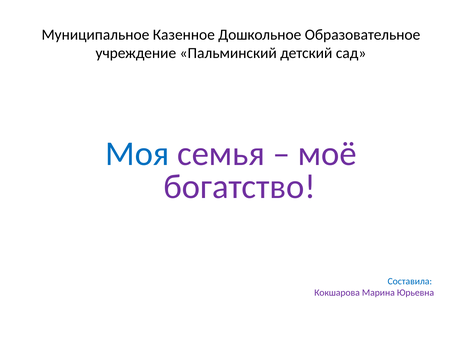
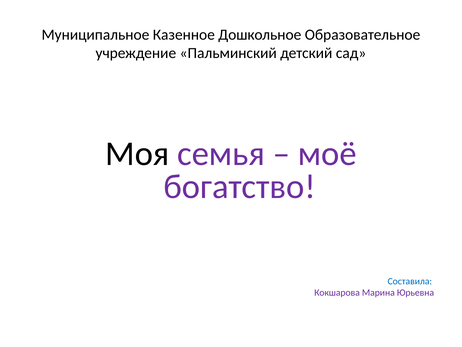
Моя colour: blue -> black
